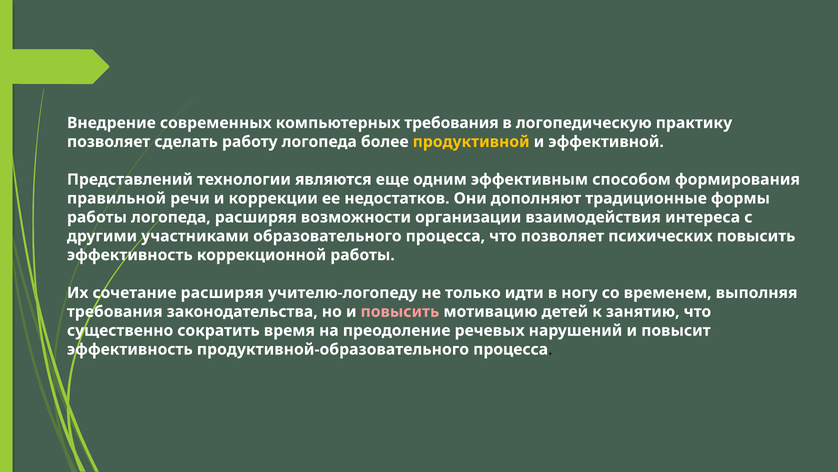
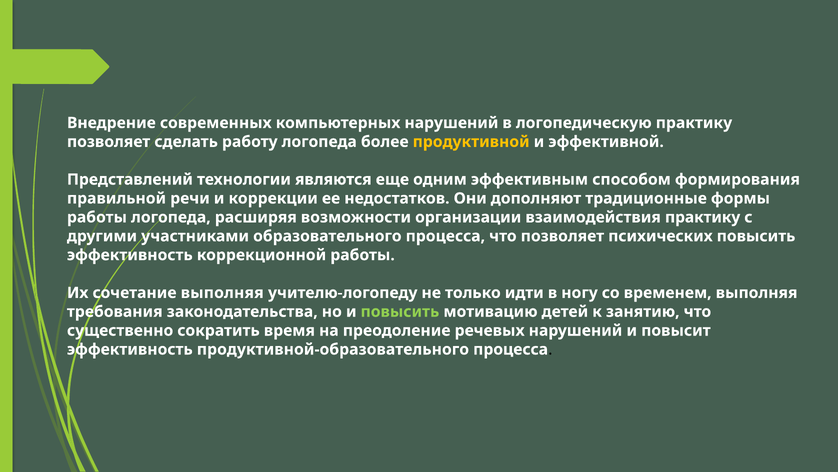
компьютерных требования: требования -> нарушений
взаимодействия интереса: интереса -> практику
сочетание расширяя: расширяя -> выполняя
повысить at (400, 311) colour: pink -> light green
